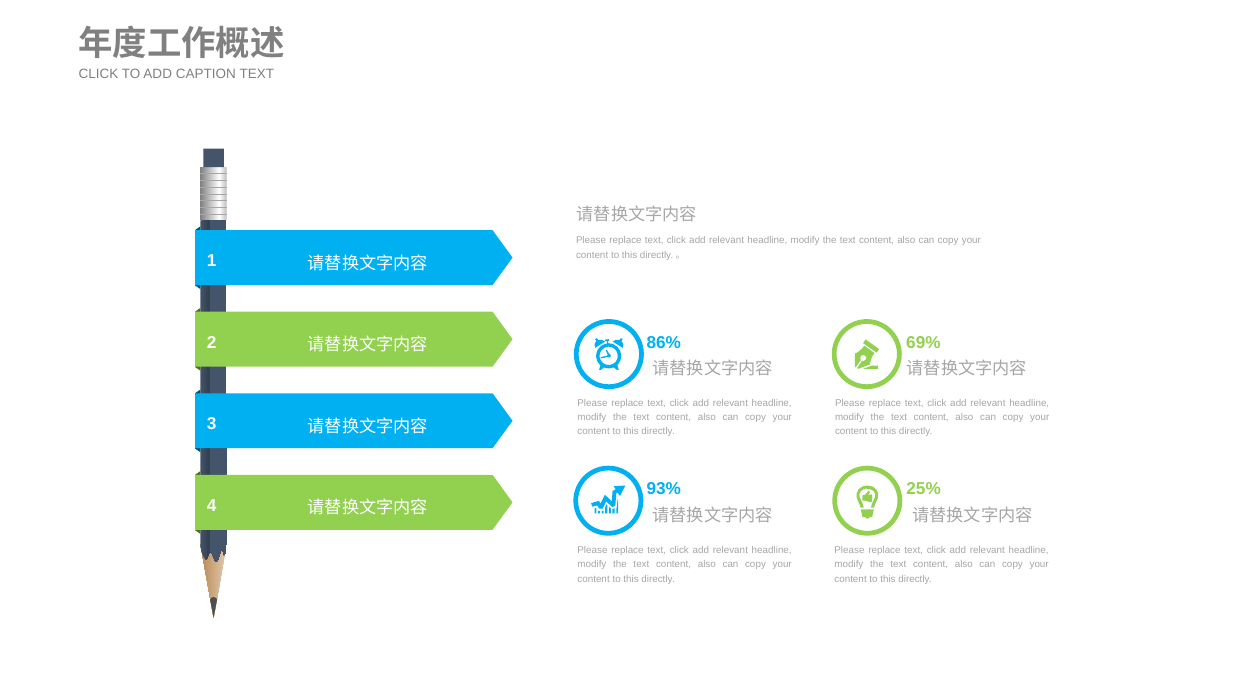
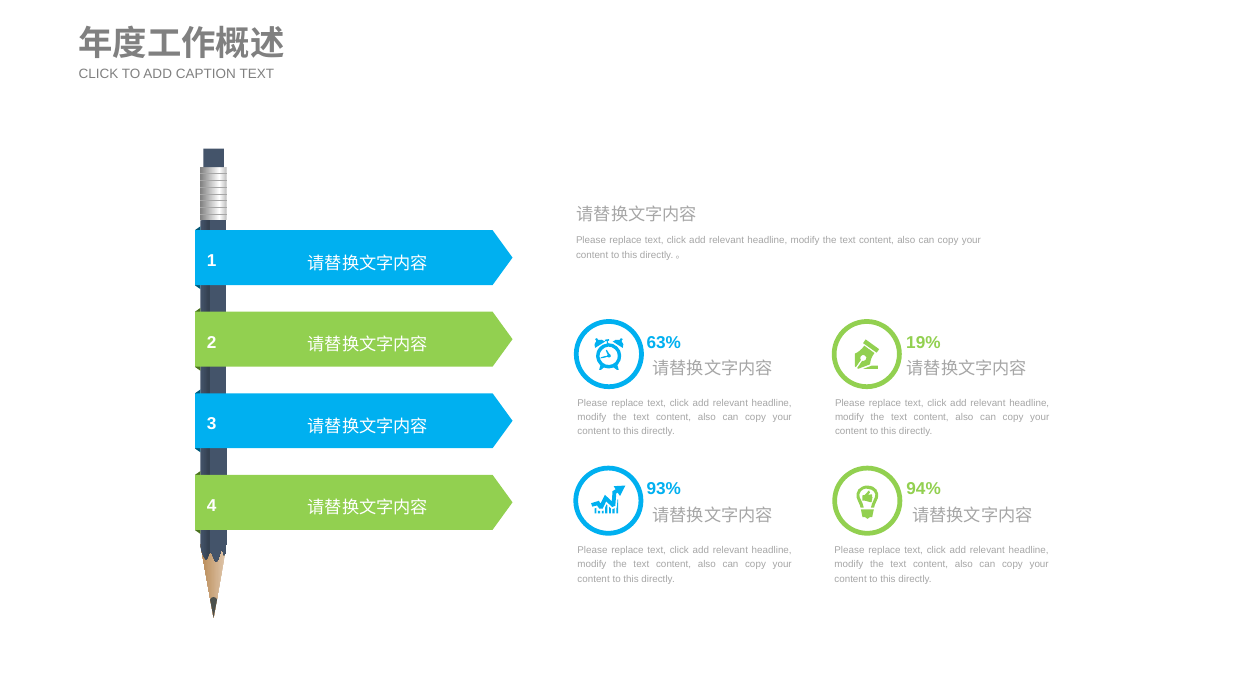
86%: 86% -> 63%
69%: 69% -> 19%
25%: 25% -> 94%
